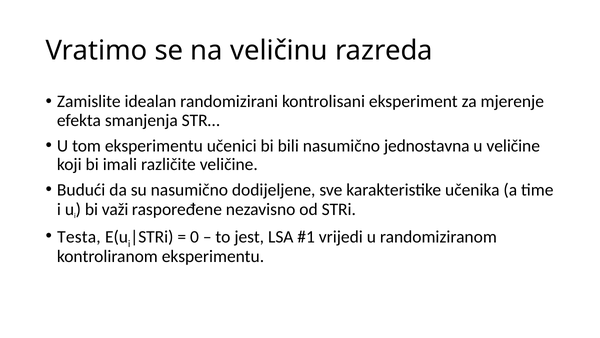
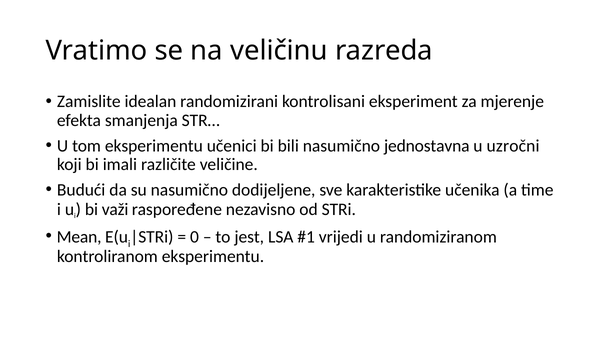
u veličine: veličine -> uzročni
Testa: Testa -> Mean
